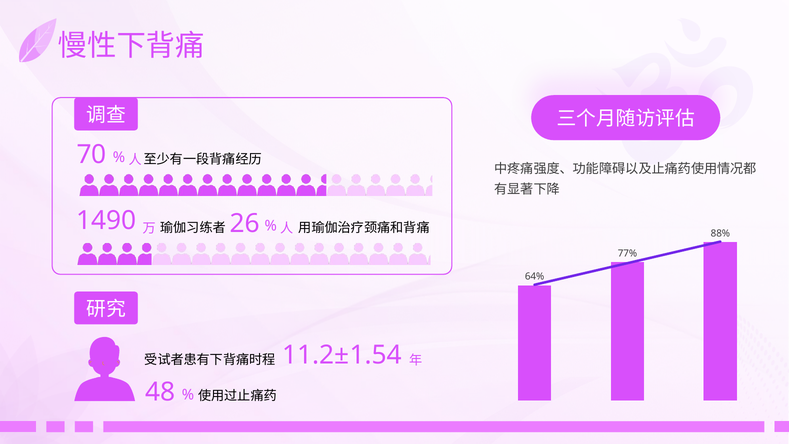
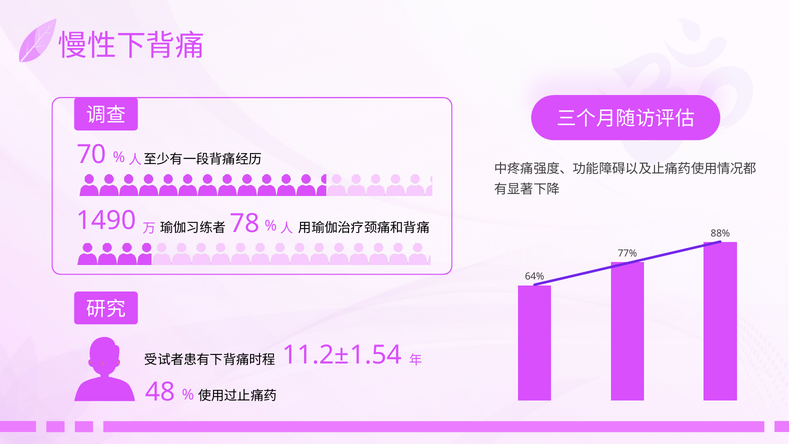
26: 26 -> 78
